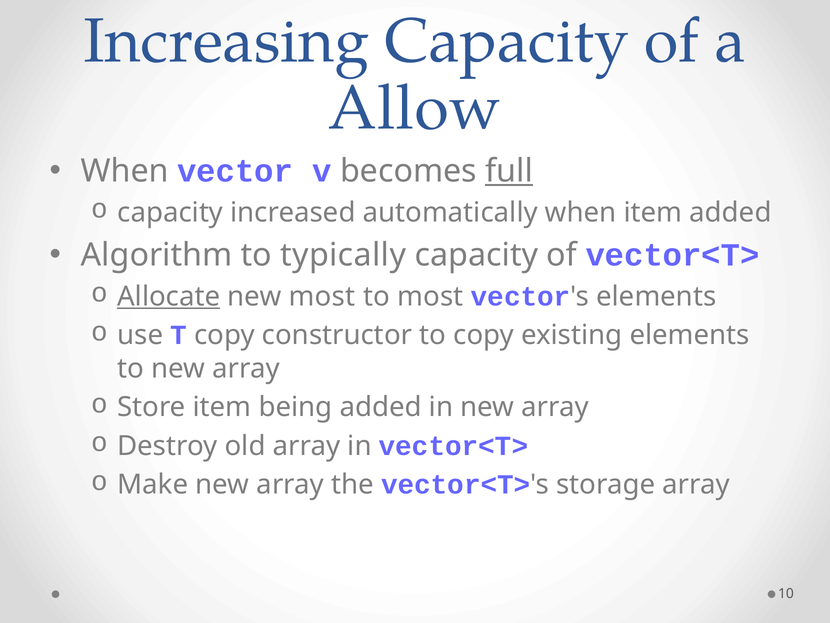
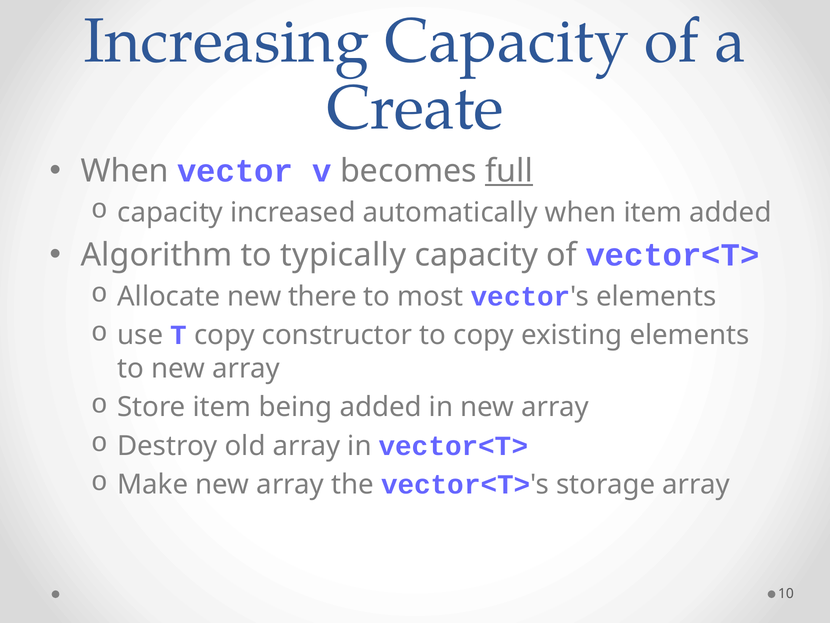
Allow: Allow -> Create
Allocate underline: present -> none
new most: most -> there
